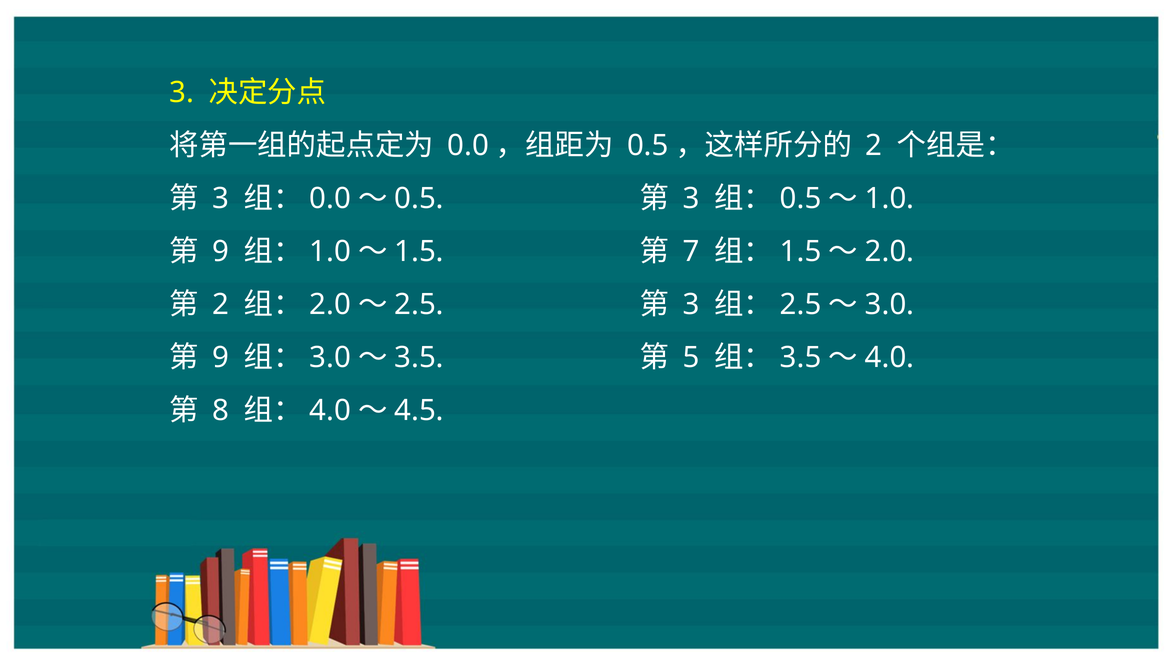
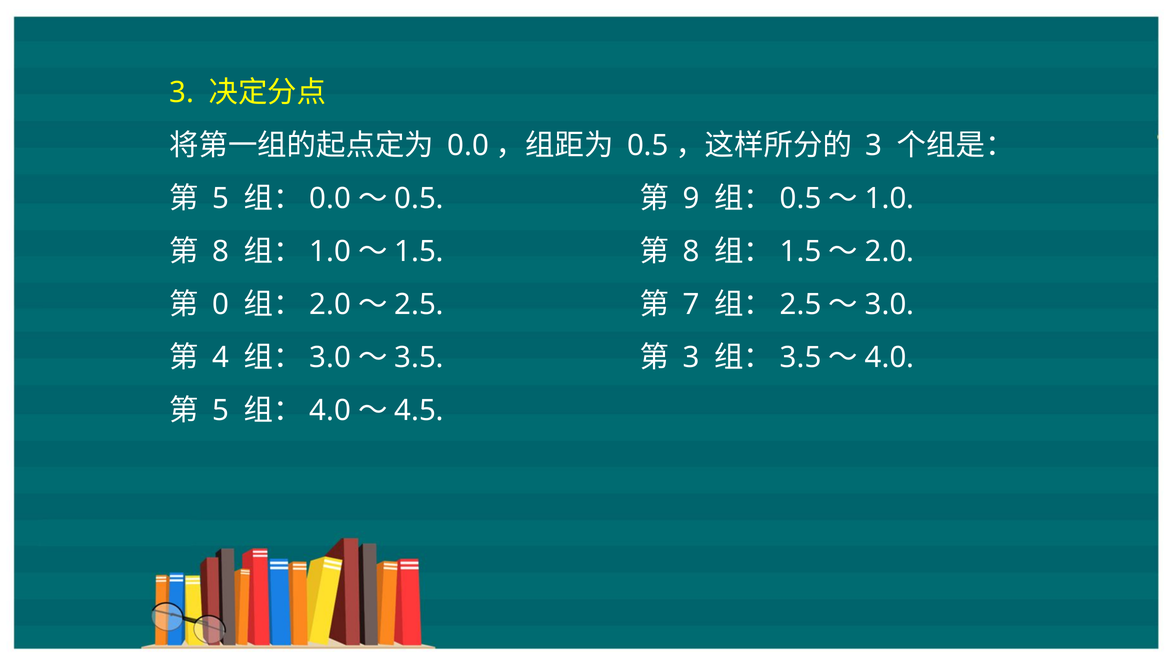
2 at (874, 145): 2 -> 3
3 at (221, 198): 3 -> 5
3 at (691, 198): 3 -> 9
9 at (221, 251): 9 -> 8
7 at (691, 251): 7 -> 8
2 at (221, 304): 2 -> 0
3 at (691, 304): 3 -> 7
9 at (221, 357): 9 -> 4
5 at (691, 357): 5 -> 3
8 at (221, 410): 8 -> 5
